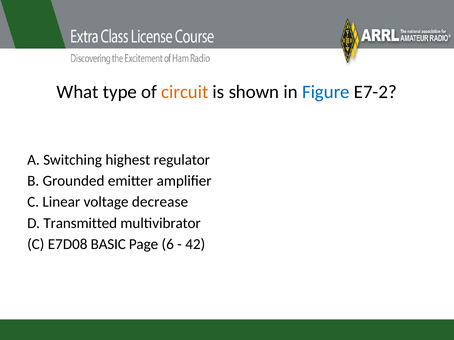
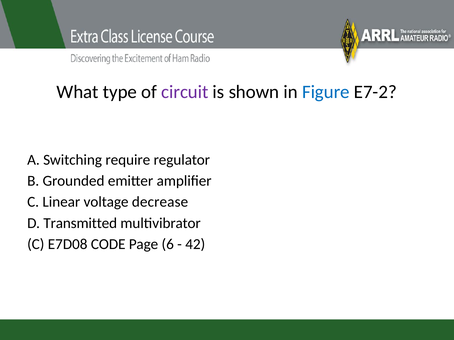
circuit colour: orange -> purple
highest: highest -> require
BASIC: BASIC -> CODE
